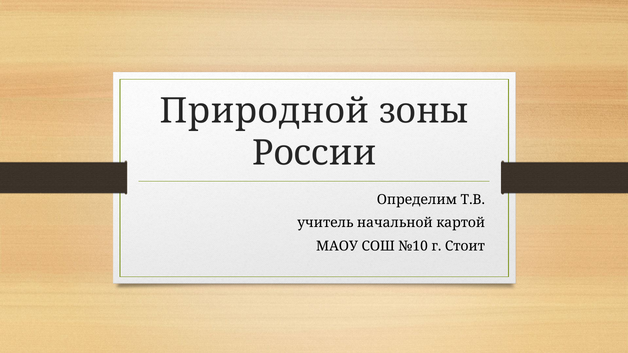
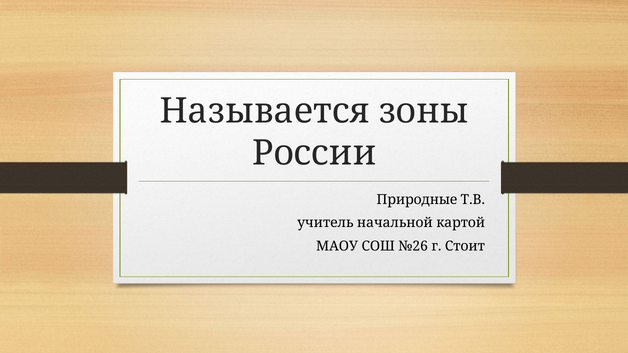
Природной: Природной -> Называется
Определим: Определим -> Природные
№10: №10 -> №26
